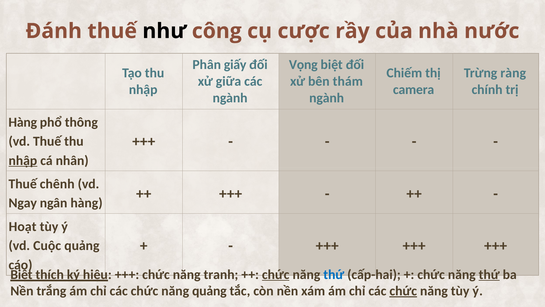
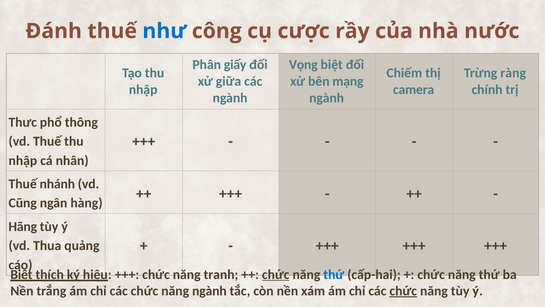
như colour: black -> blue
thám: thám -> mạng
Hàng at (23, 122): Hàng -> Thưc
nhập at (23, 160) underline: present -> none
chênh: chênh -> nhánh
Ngay: Ngay -> Cũng
Hoạt: Hoạt -> Hãng
Cuộc: Cuộc -> Thua
thứ at (489, 274) underline: present -> none
năng quảng: quảng -> ngành
